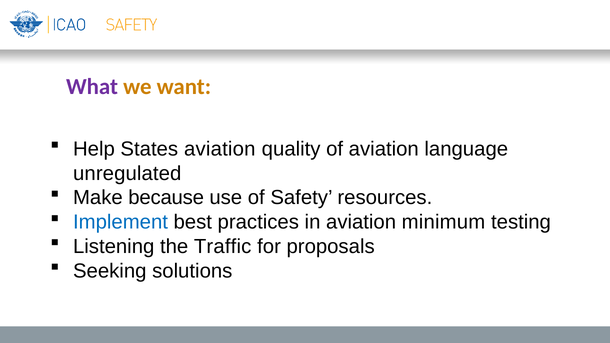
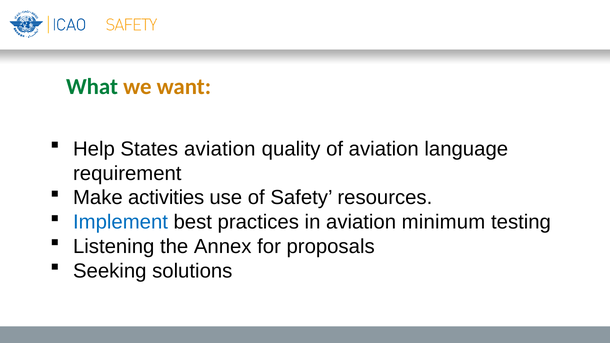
What colour: purple -> green
unregulated: unregulated -> requirement
because: because -> activities
Traffic: Traffic -> Annex
